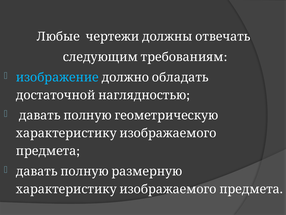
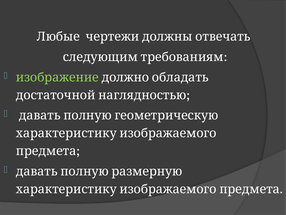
изображение colour: light blue -> light green
